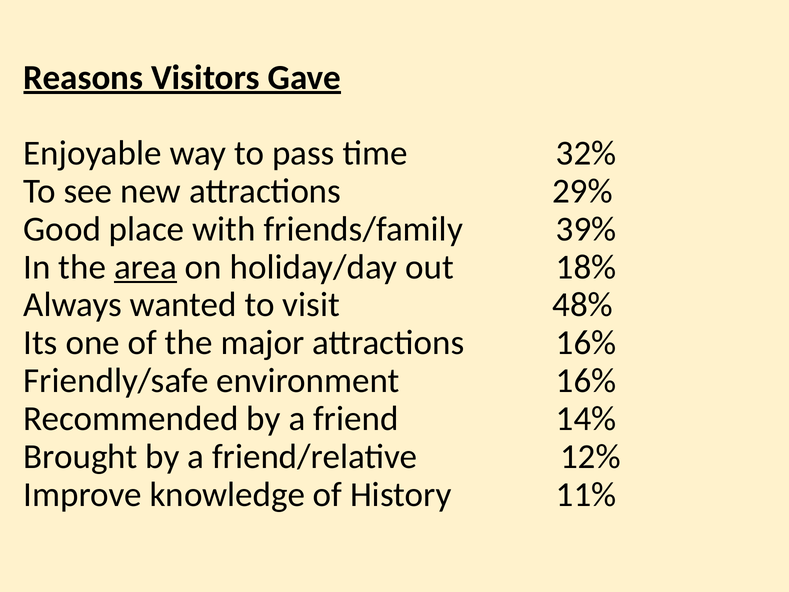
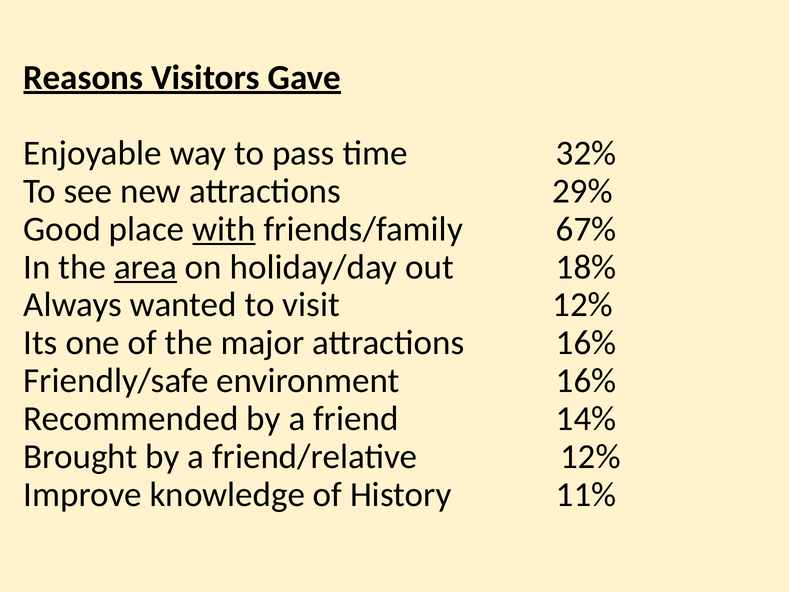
with underline: none -> present
39%: 39% -> 67%
visit 48%: 48% -> 12%
